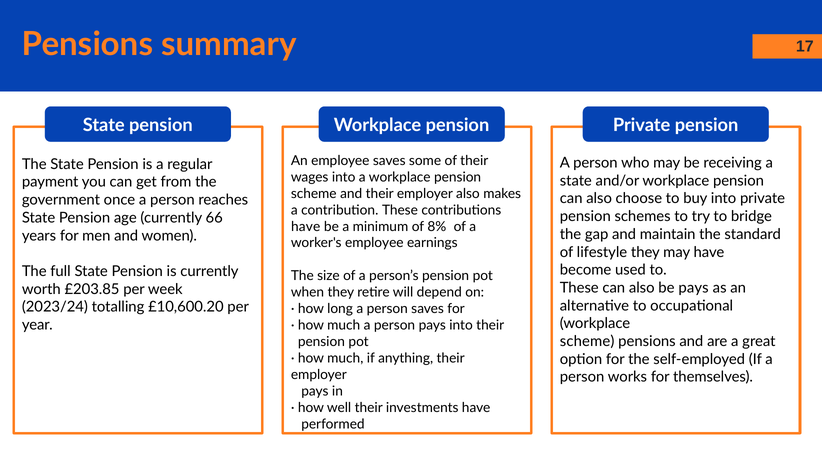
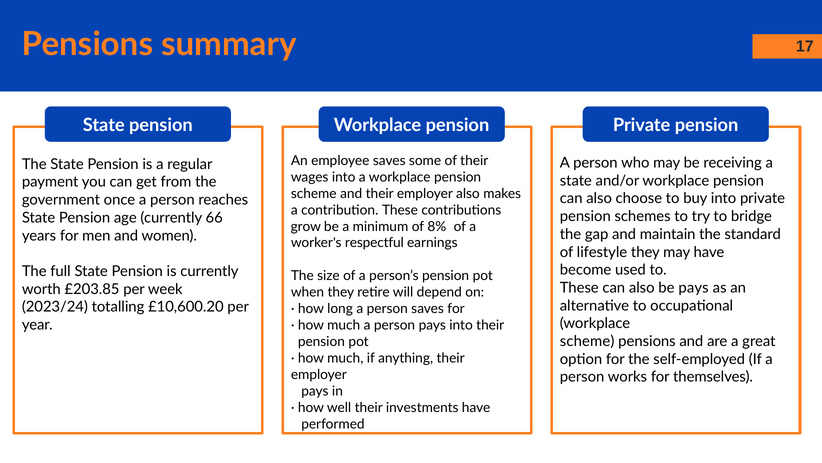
have at (306, 226): have -> grow
worker's employee: employee -> respectful
